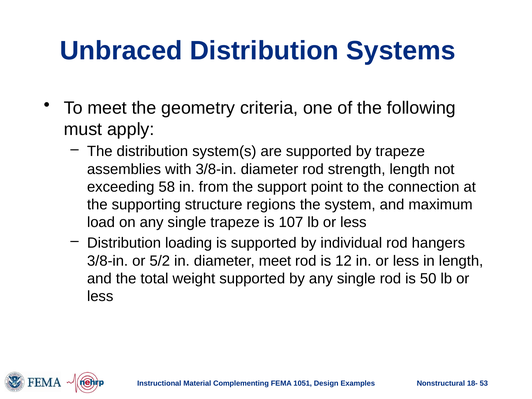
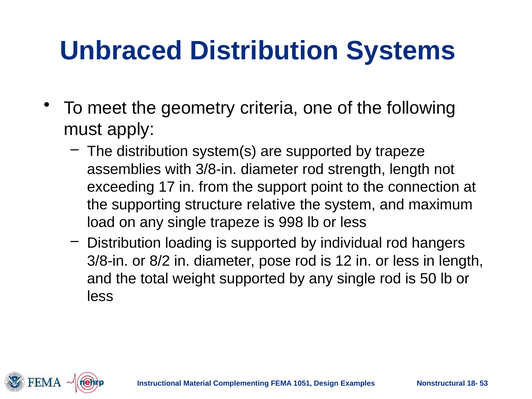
58: 58 -> 17
regions: regions -> relative
107: 107 -> 998
5/2: 5/2 -> 8/2
diameter meet: meet -> pose
